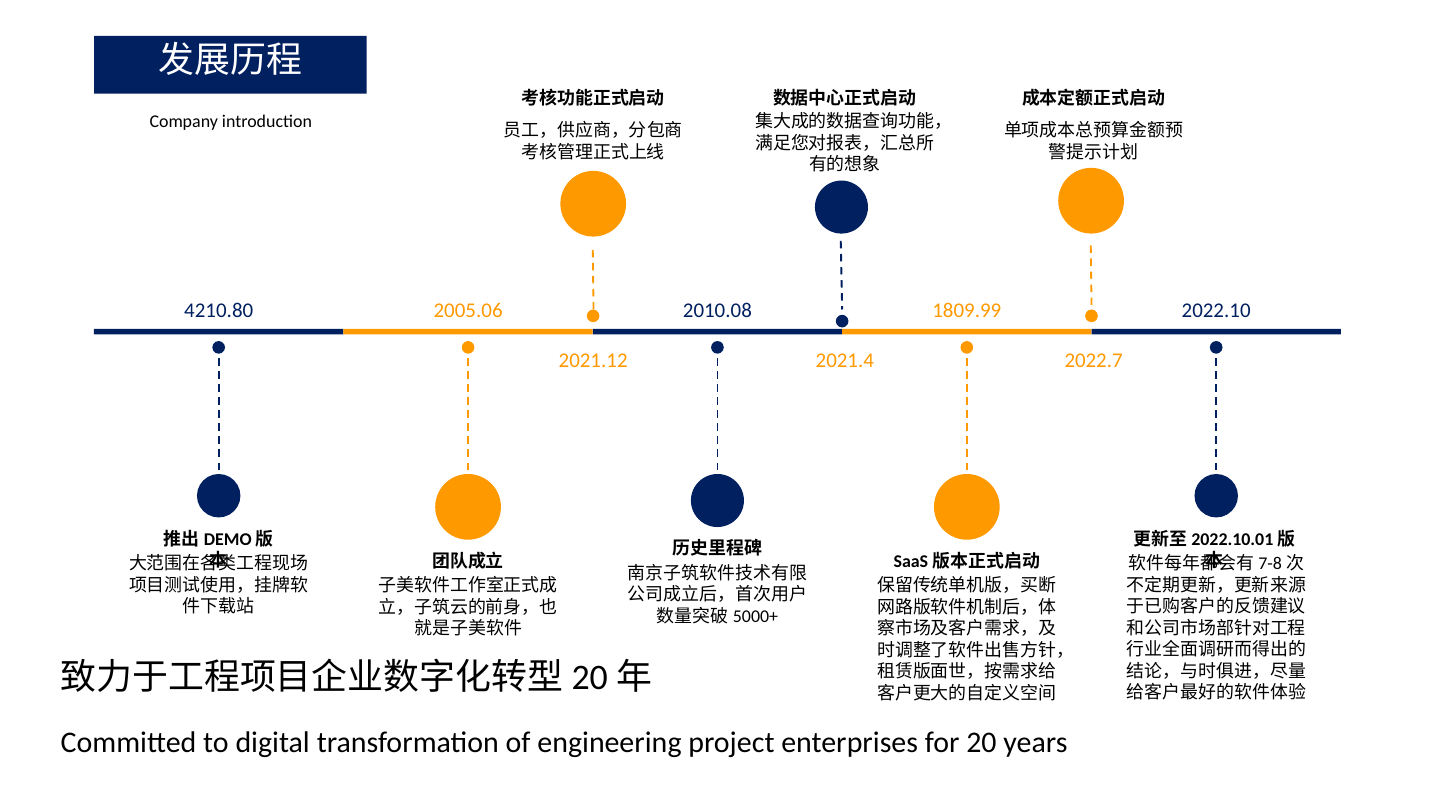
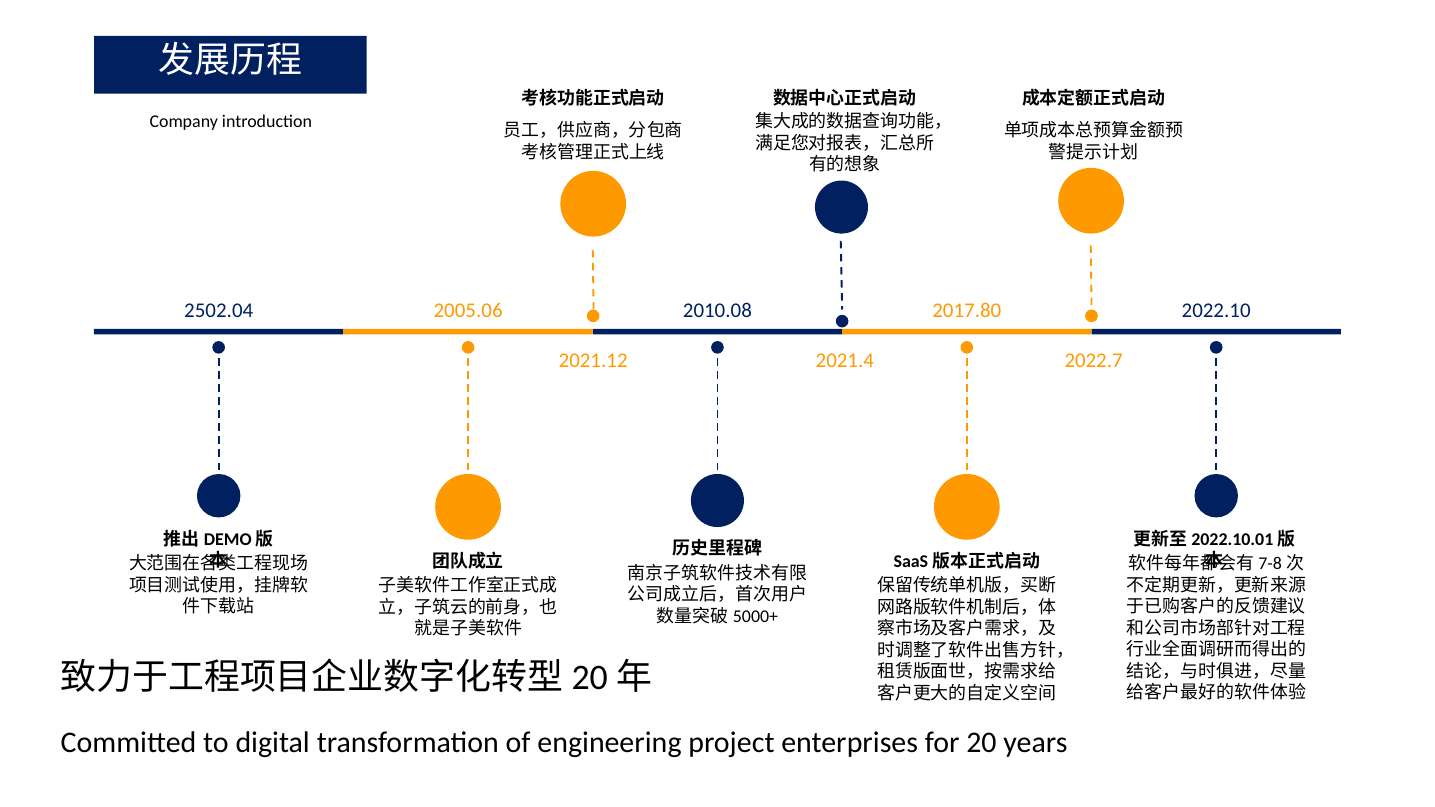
4210.80: 4210.80 -> 2502.04
1809.99: 1809.99 -> 2017.80
